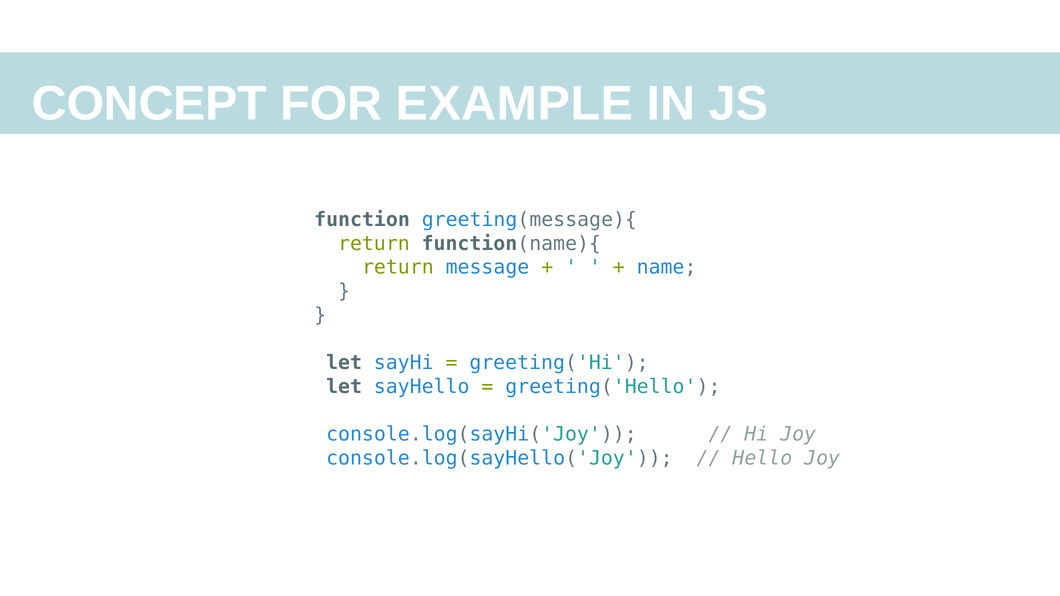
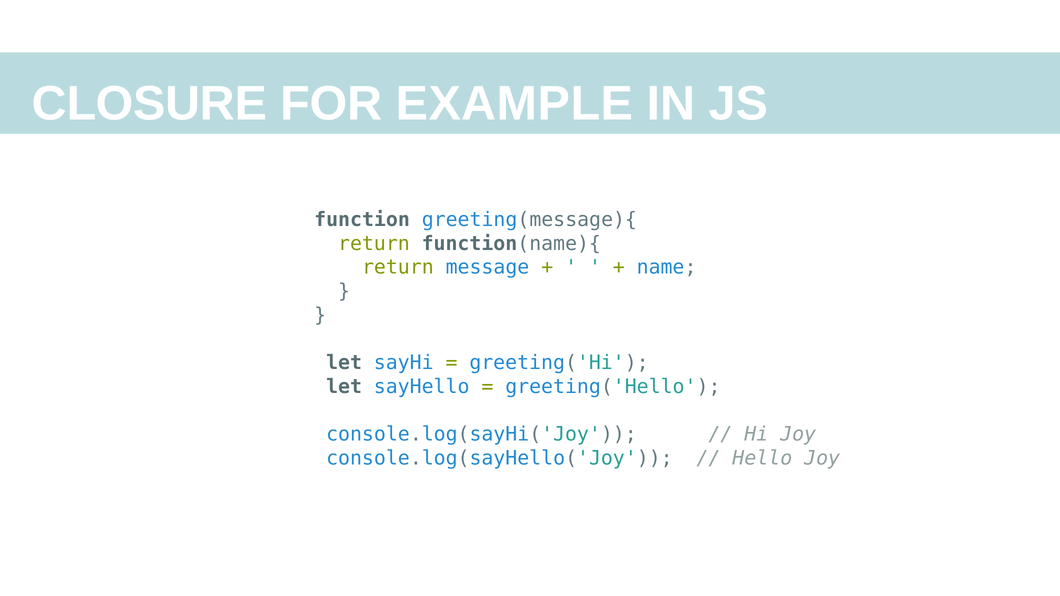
CONCEPT: CONCEPT -> CLOSURE
